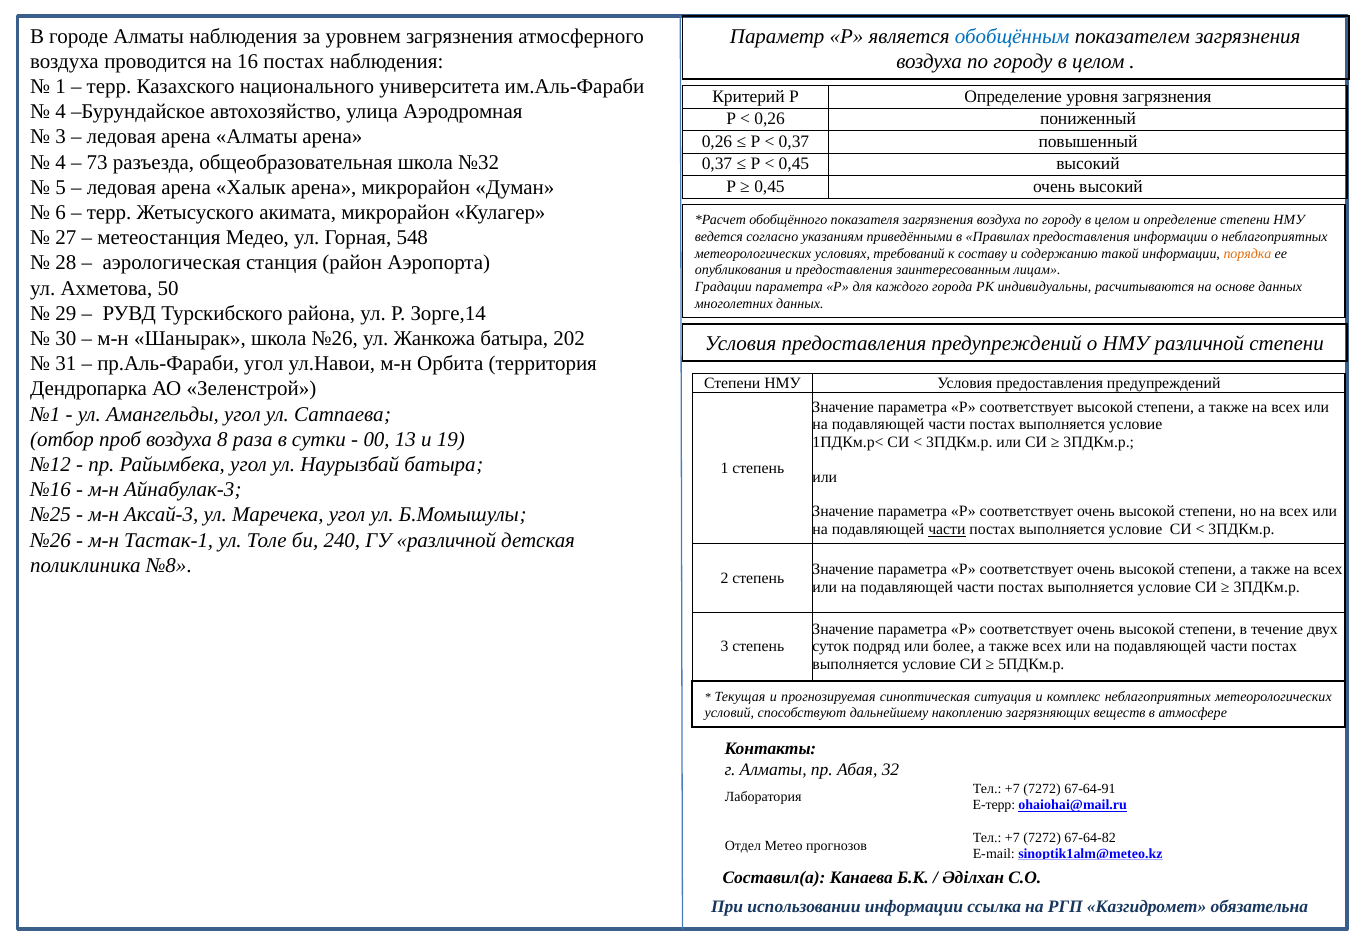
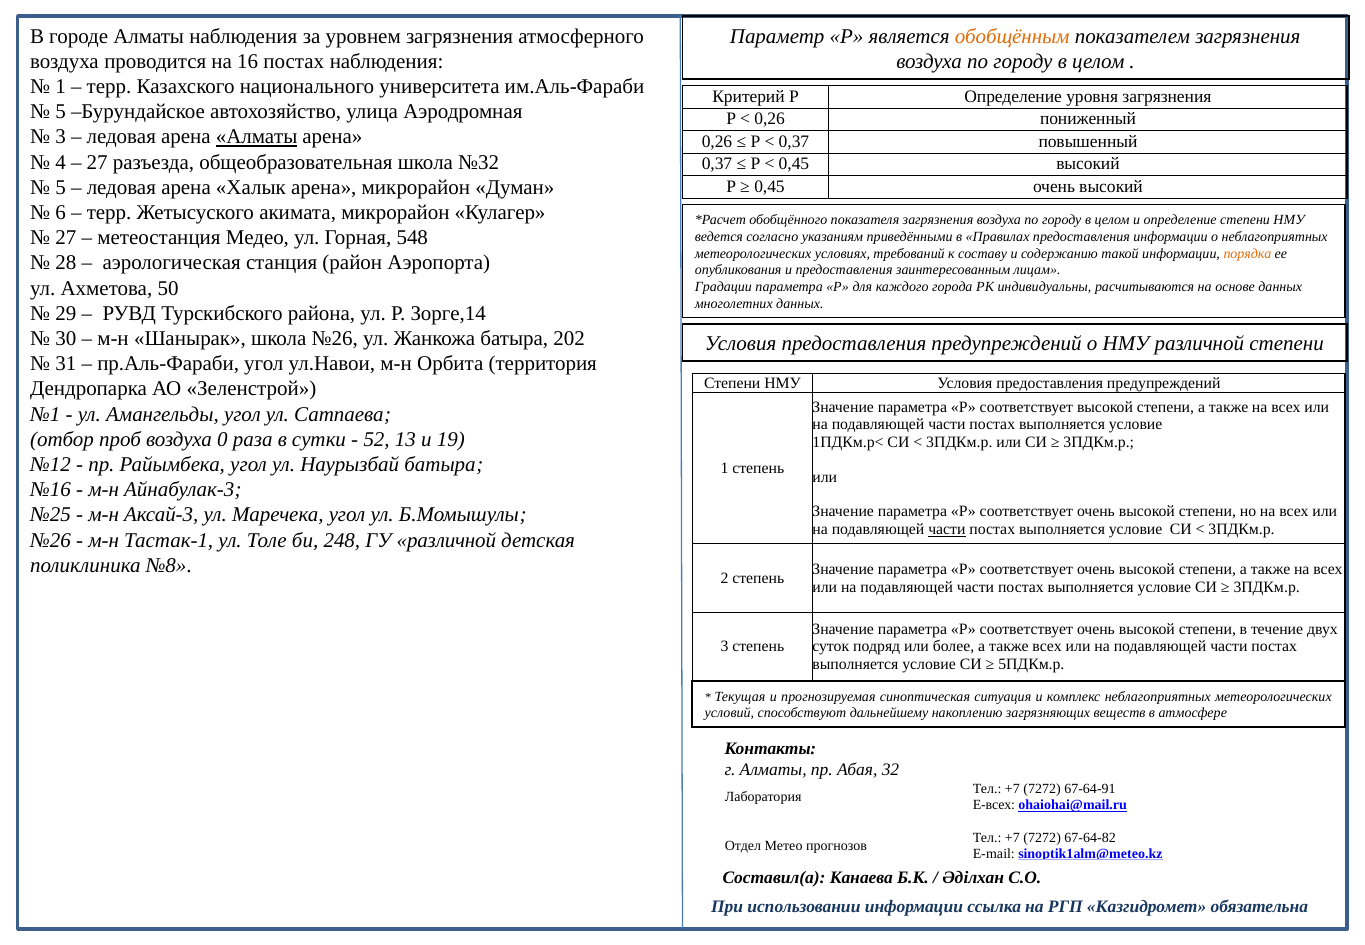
обобщённым colour: blue -> orange
4 at (61, 112): 4 -> 5
Алматы at (257, 137) underline: none -> present
73 at (97, 162): 73 -> 27
8: 8 -> 0
00: 00 -> 52
240: 240 -> 248
E-терр: E-терр -> E-всех
